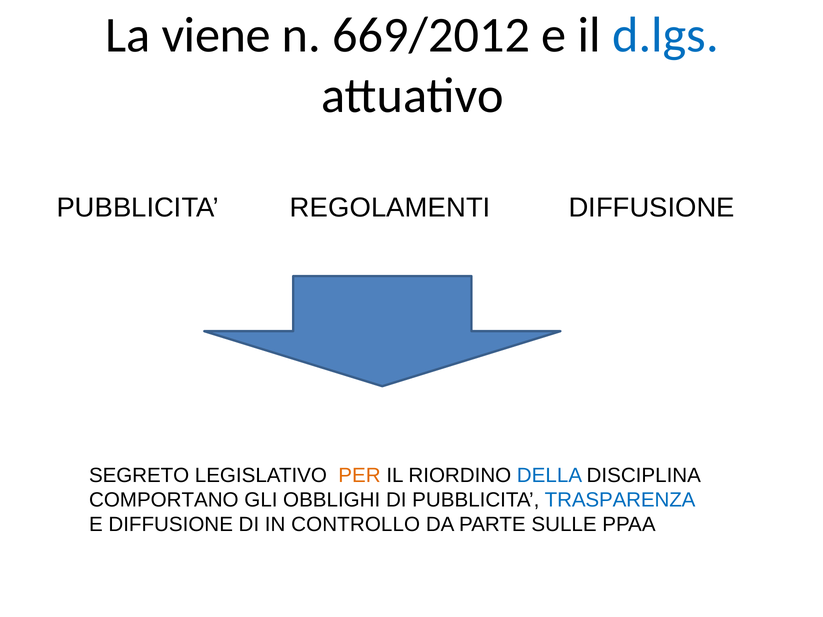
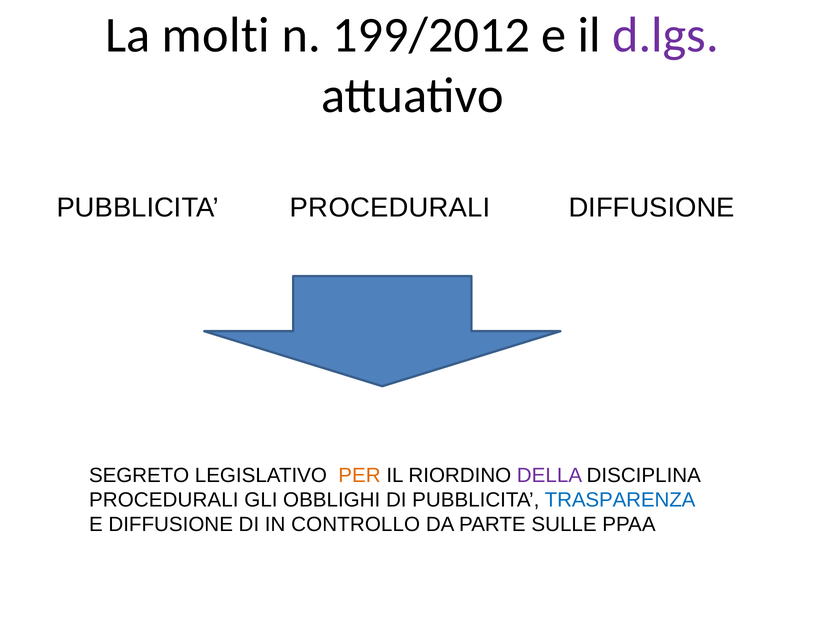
viene: viene -> molti
669/2012: 669/2012 -> 199/2012
d.lgs colour: blue -> purple
PUBBLICITA REGOLAMENTI: REGOLAMENTI -> PROCEDURALI
DELLA colour: blue -> purple
COMPORTANO at (164, 500): COMPORTANO -> PROCEDURALI
